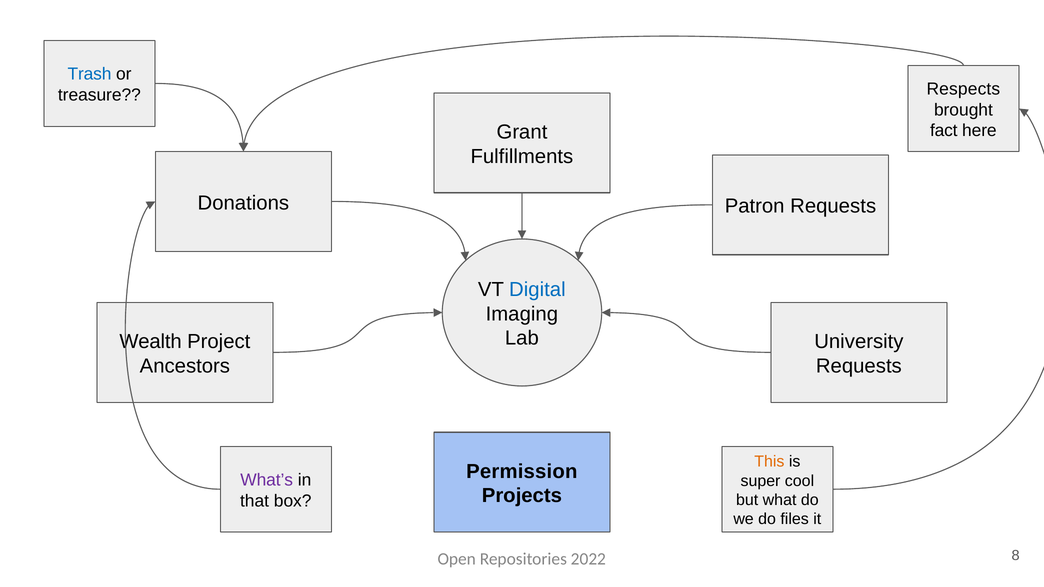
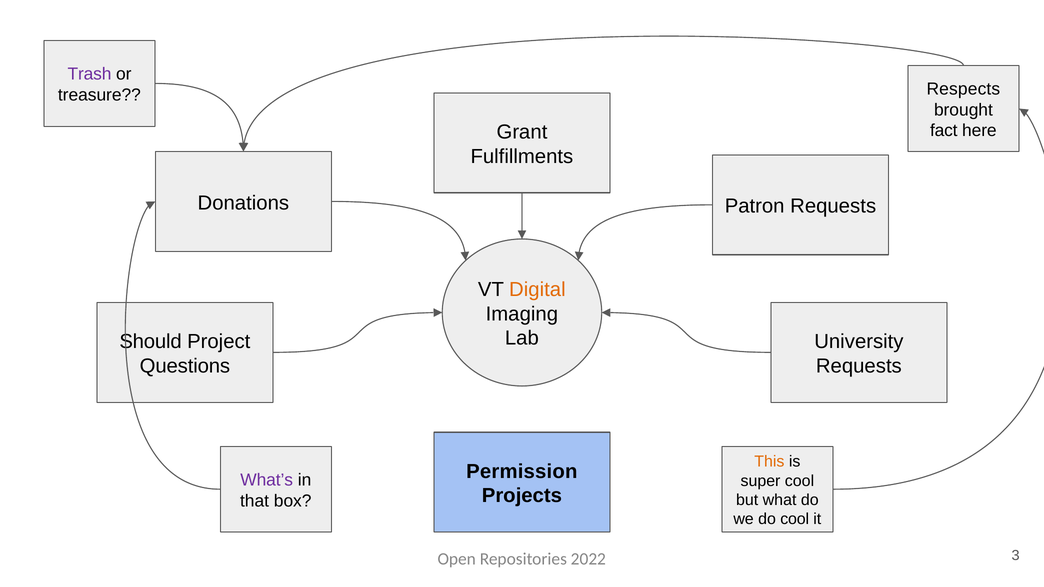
Trash colour: blue -> purple
Digital colour: blue -> orange
Wealth: Wealth -> Should
Ancestors: Ancestors -> Questions
do files: files -> cool
8: 8 -> 3
